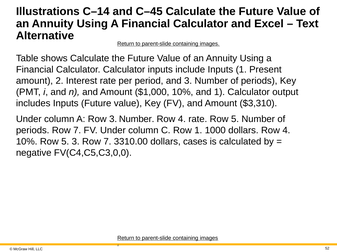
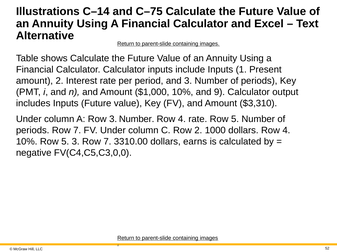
C–45: C–45 -> C–75
and 1: 1 -> 9
Row 1: 1 -> 2
cases: cases -> earns
